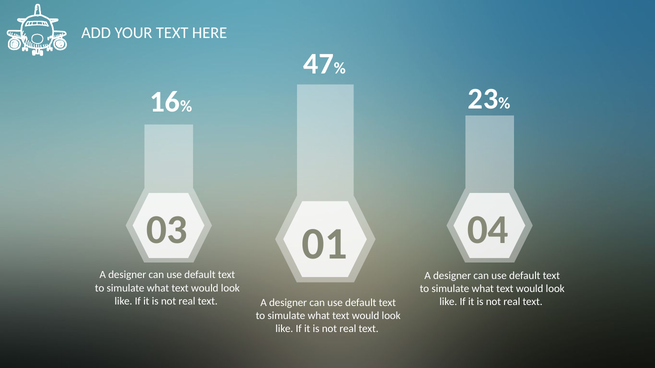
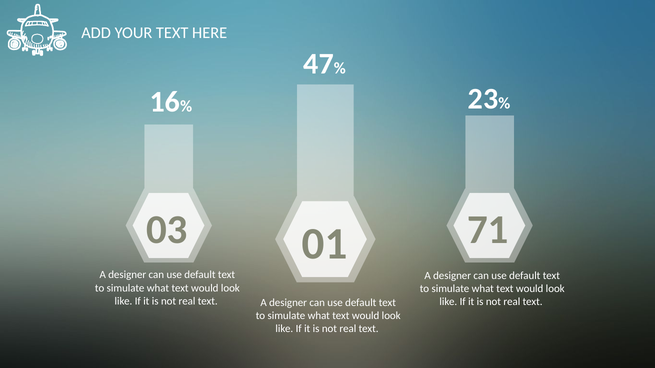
04: 04 -> 71
